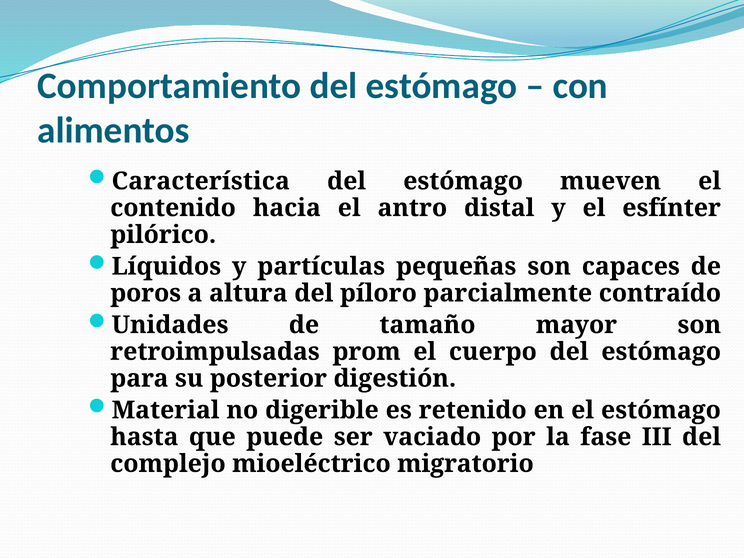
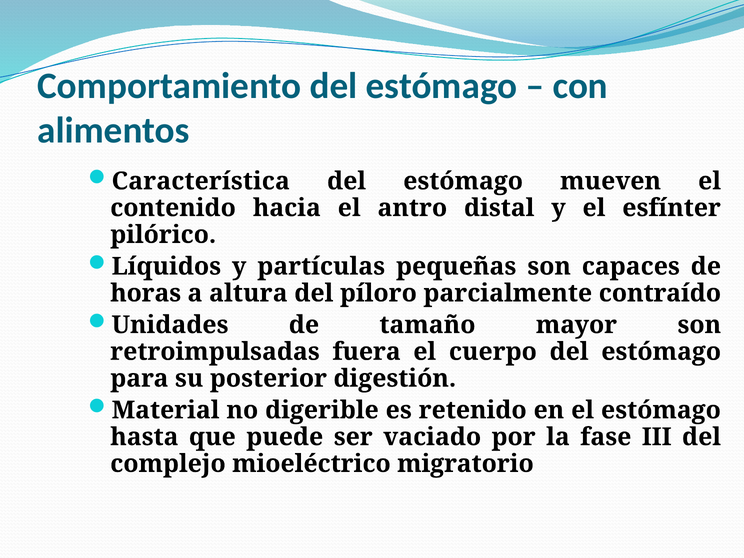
poros: poros -> horas
prom: prom -> fuera
